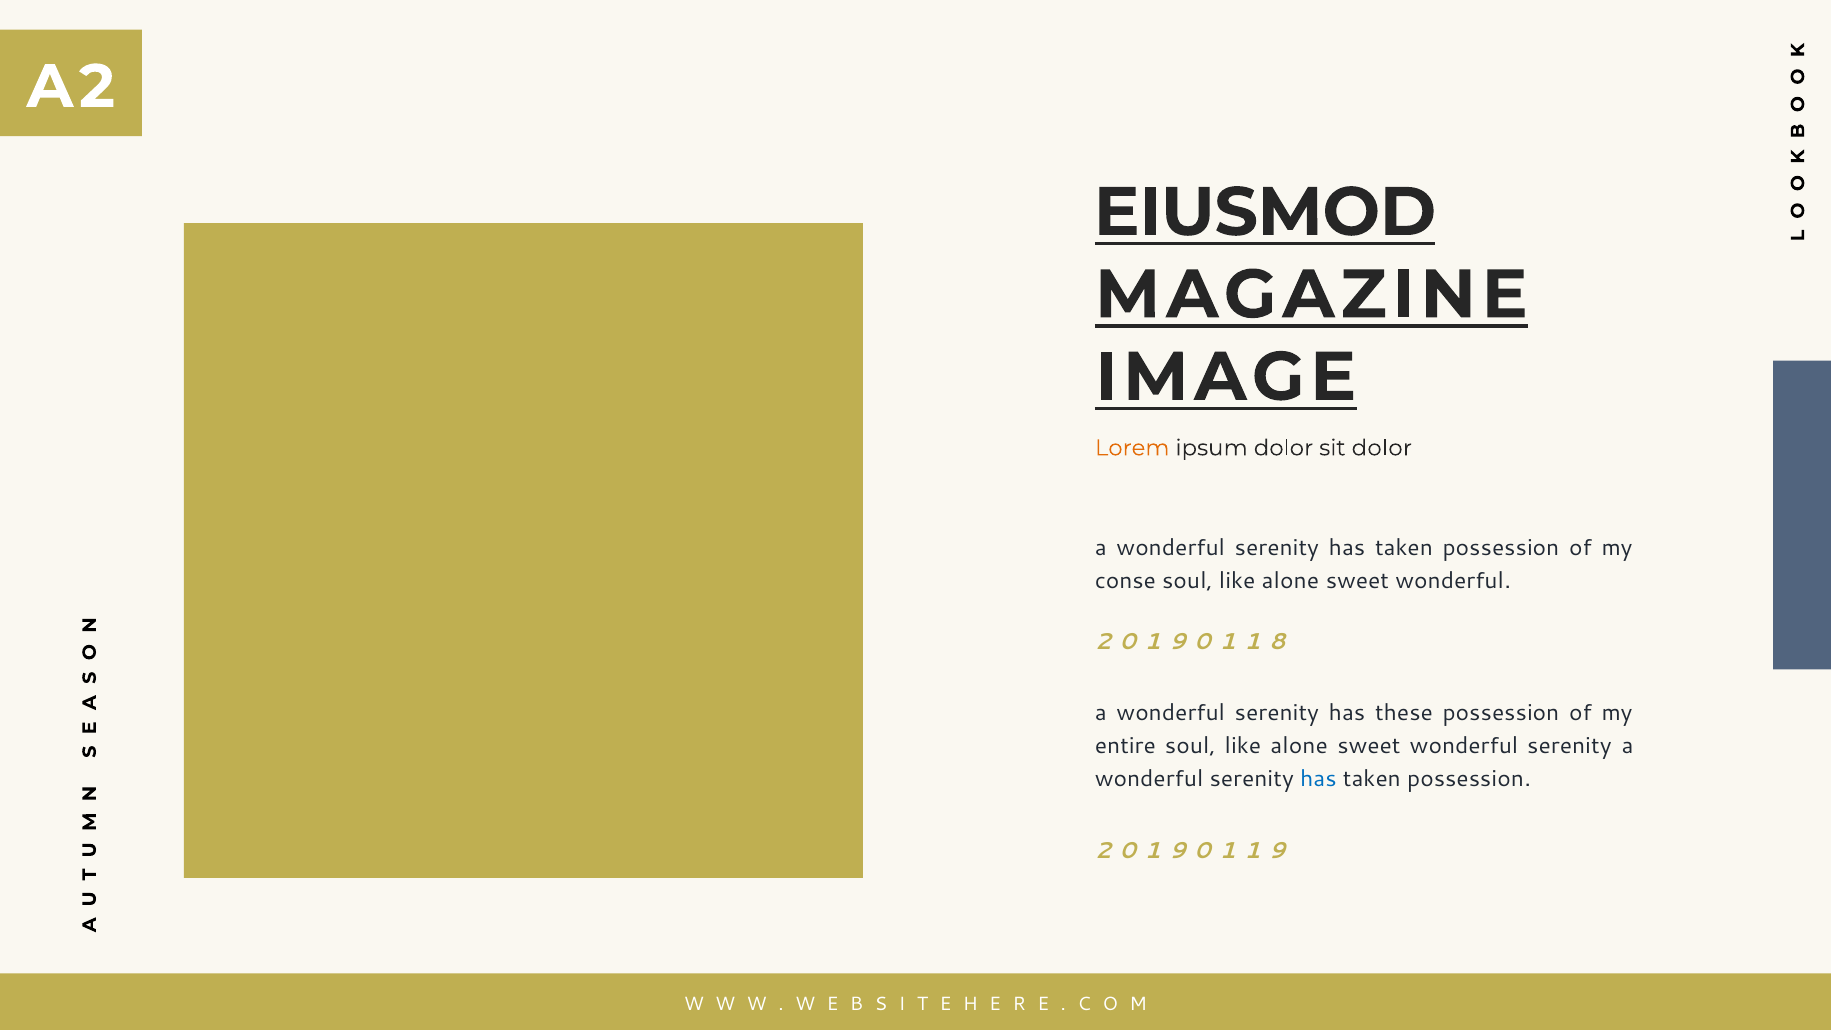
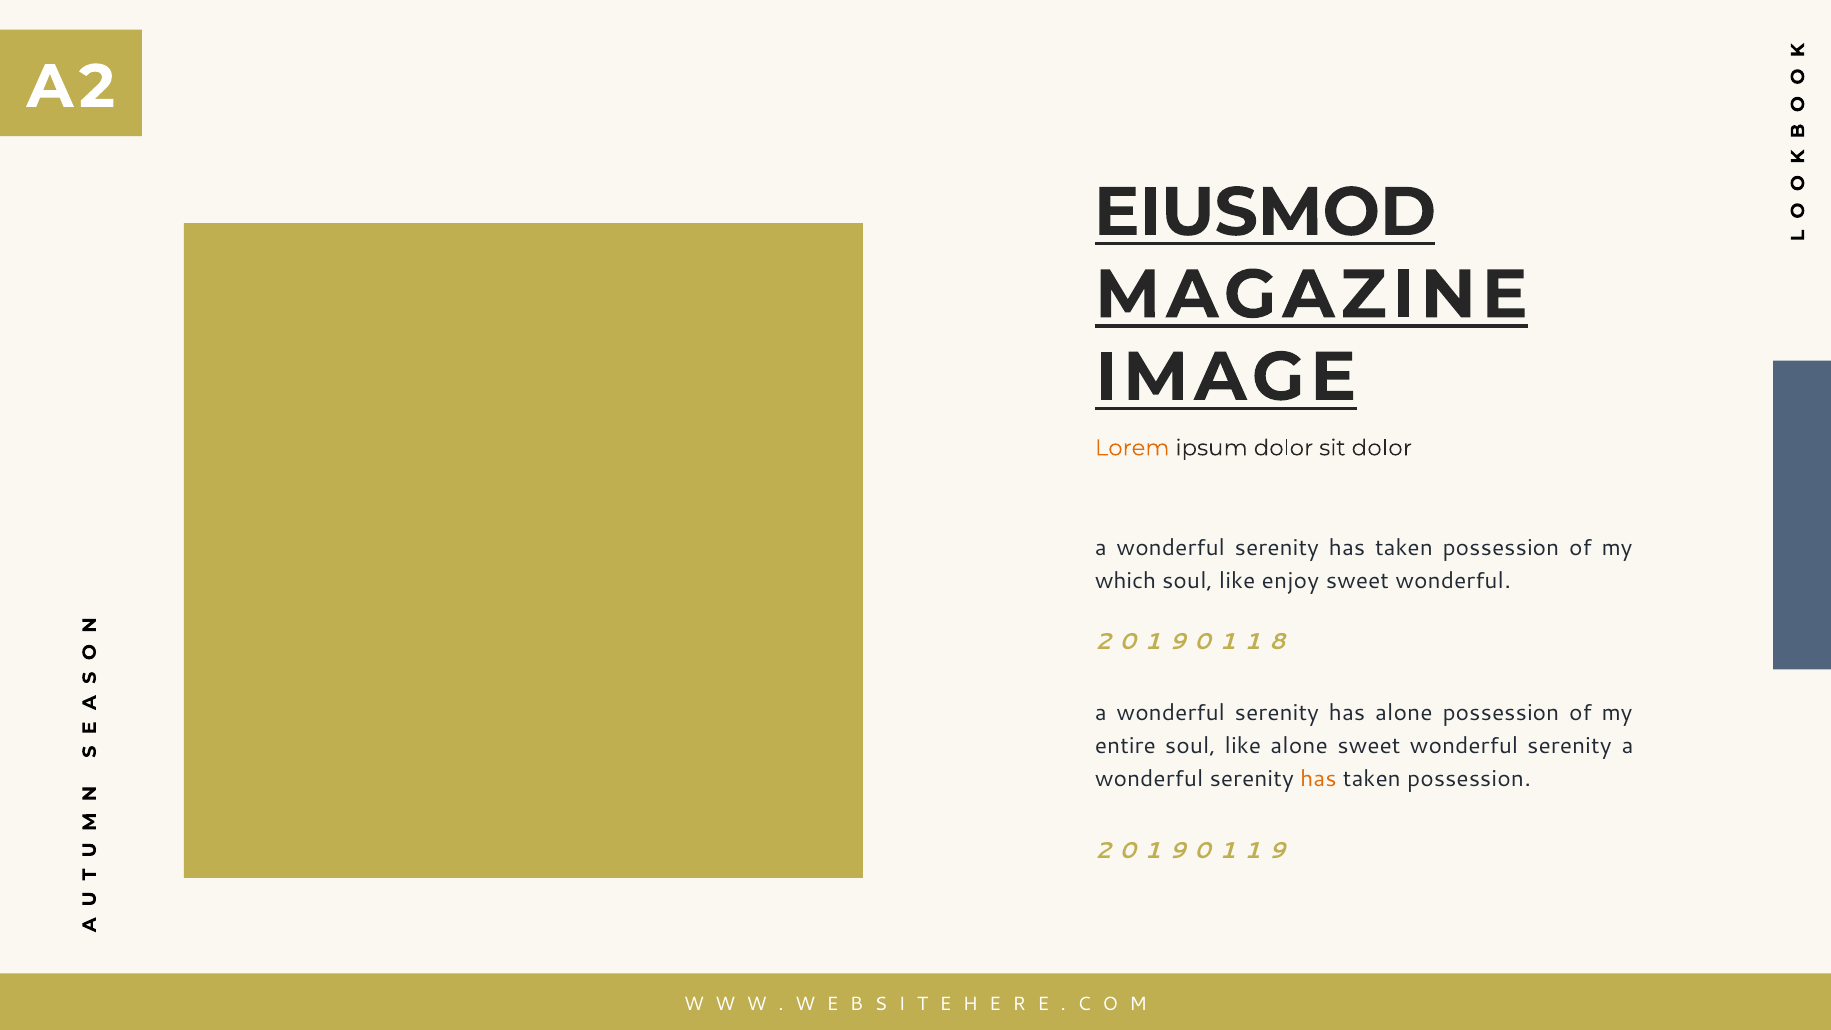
conse: conse -> which
alone at (1290, 581): alone -> enjoy
has these: these -> alone
has at (1318, 779) colour: blue -> orange
